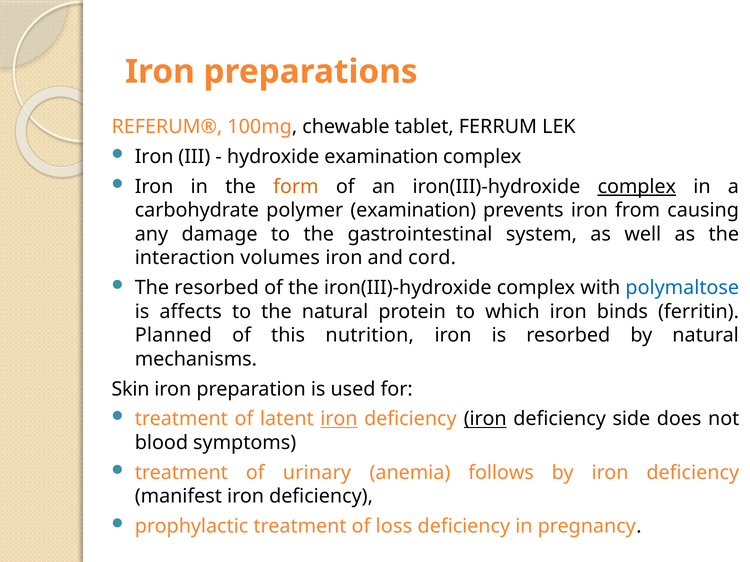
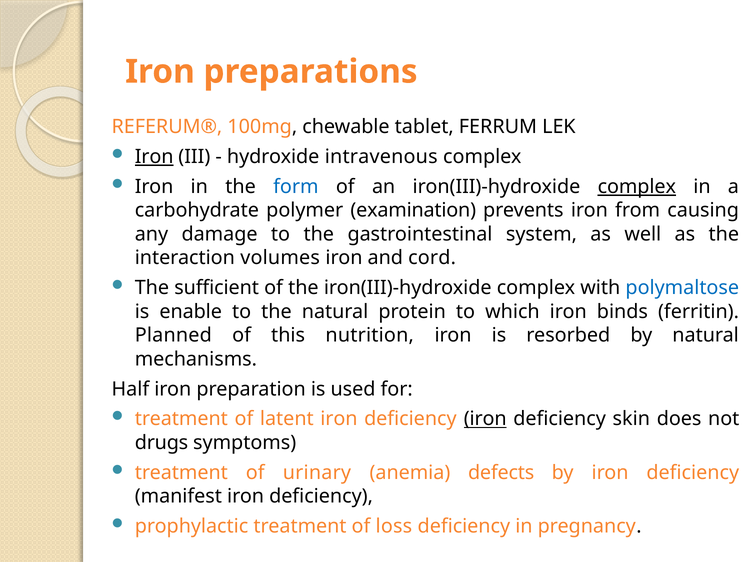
Iron at (154, 157) underline: none -> present
hydroxide examination: examination -> intravenous
form colour: orange -> blue
The resorbed: resorbed -> sufficient
affects: affects -> enable
Skin: Skin -> Half
iron at (339, 419) underline: present -> none
side: side -> skin
blood: blood -> drugs
follows: follows -> defects
